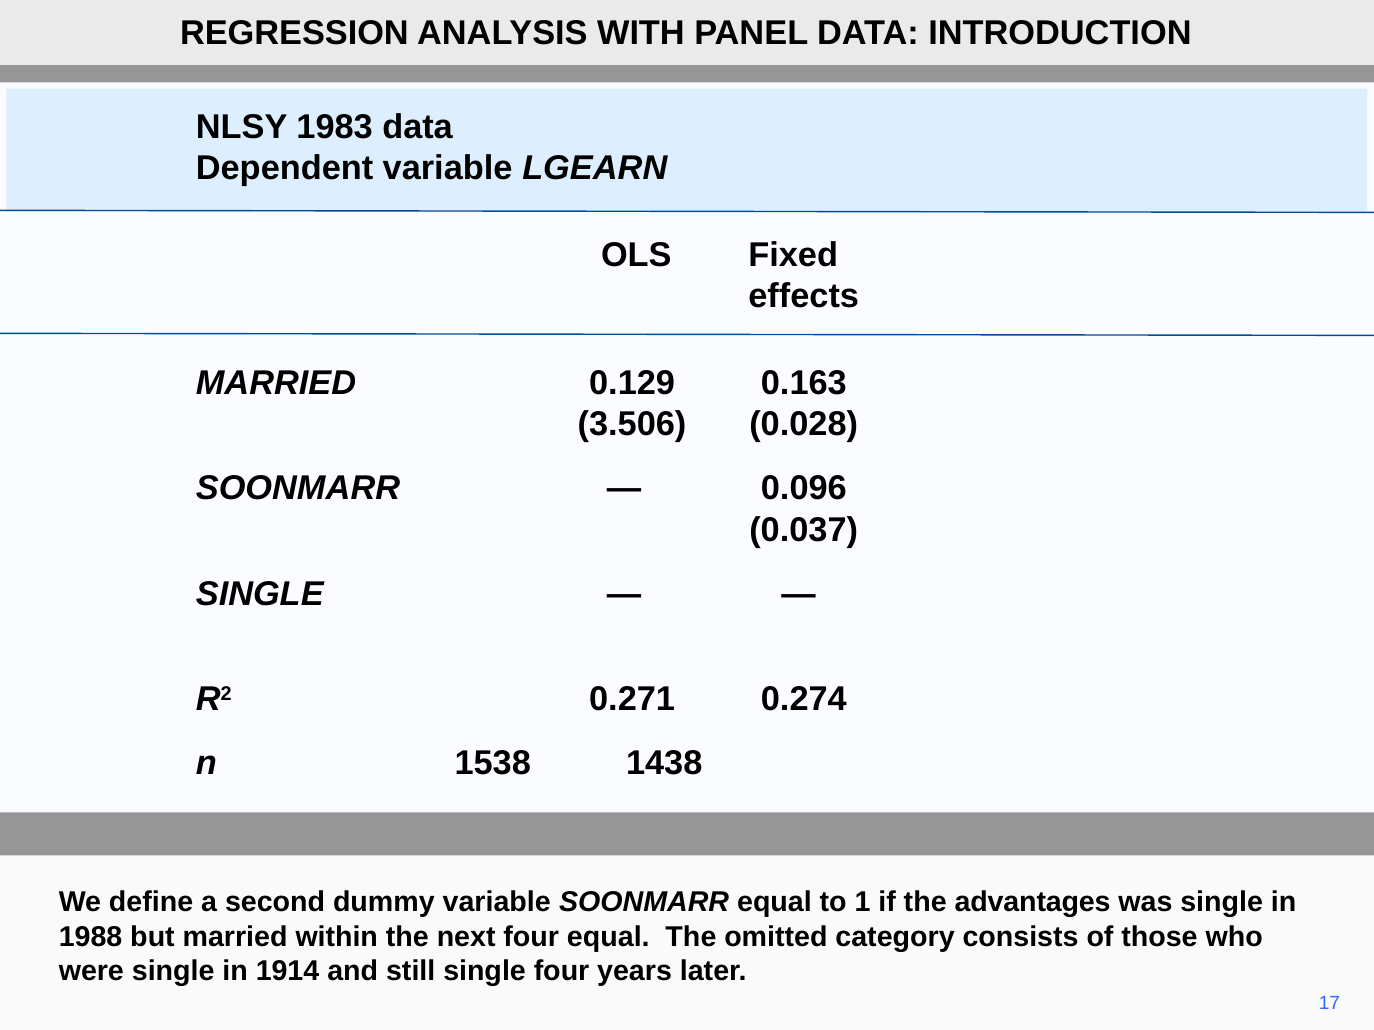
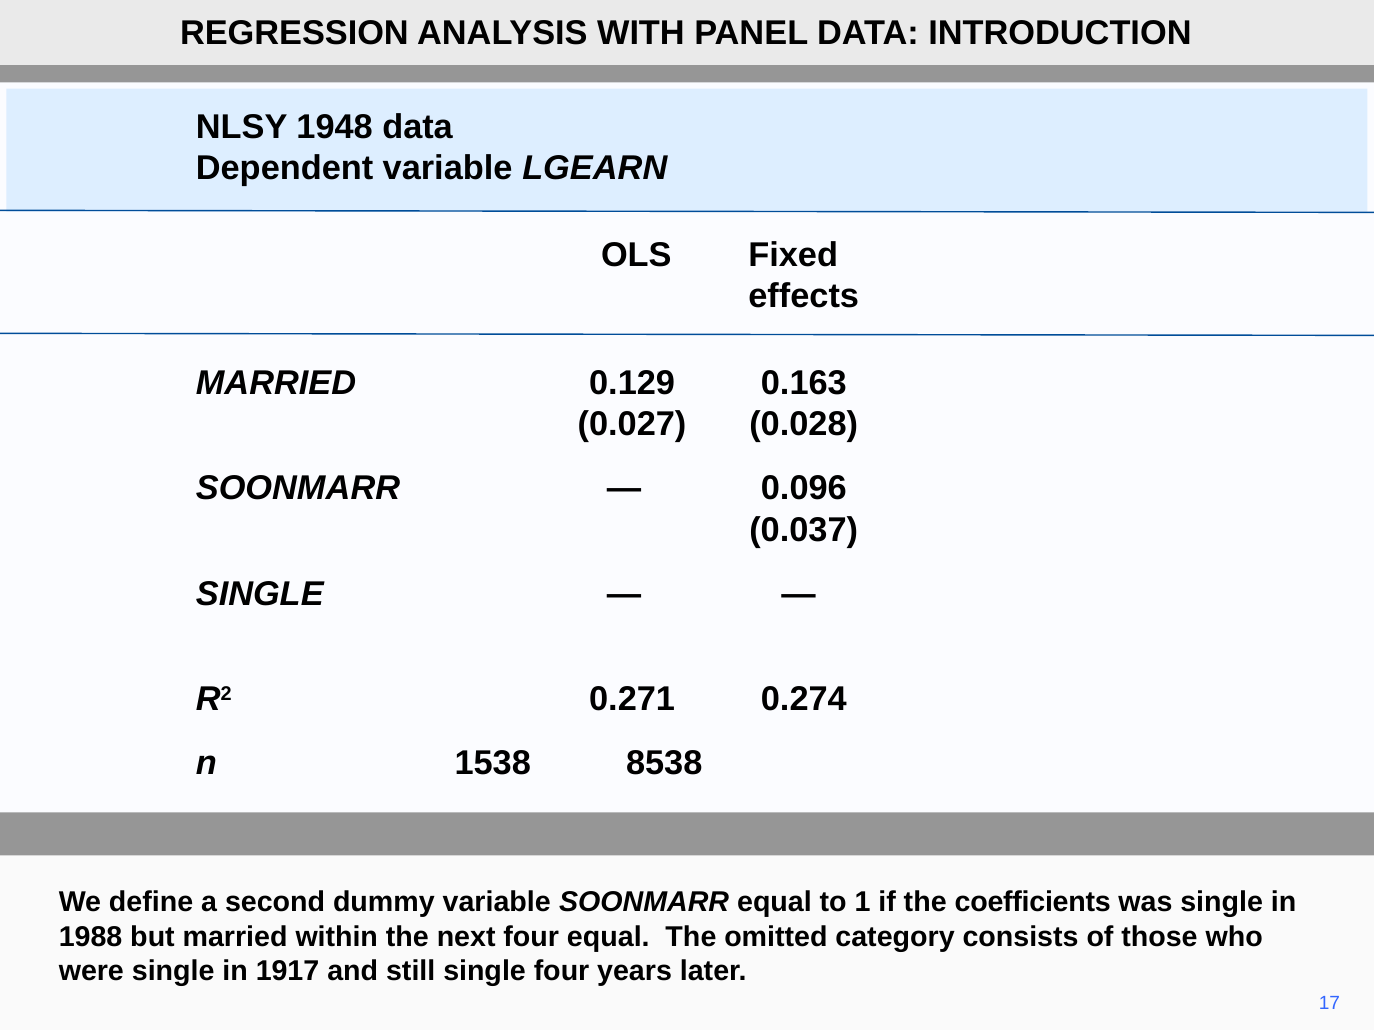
1983: 1983 -> 1948
3.506: 3.506 -> 0.027
1438: 1438 -> 8538
advantages: advantages -> coefficients
1914: 1914 -> 1917
